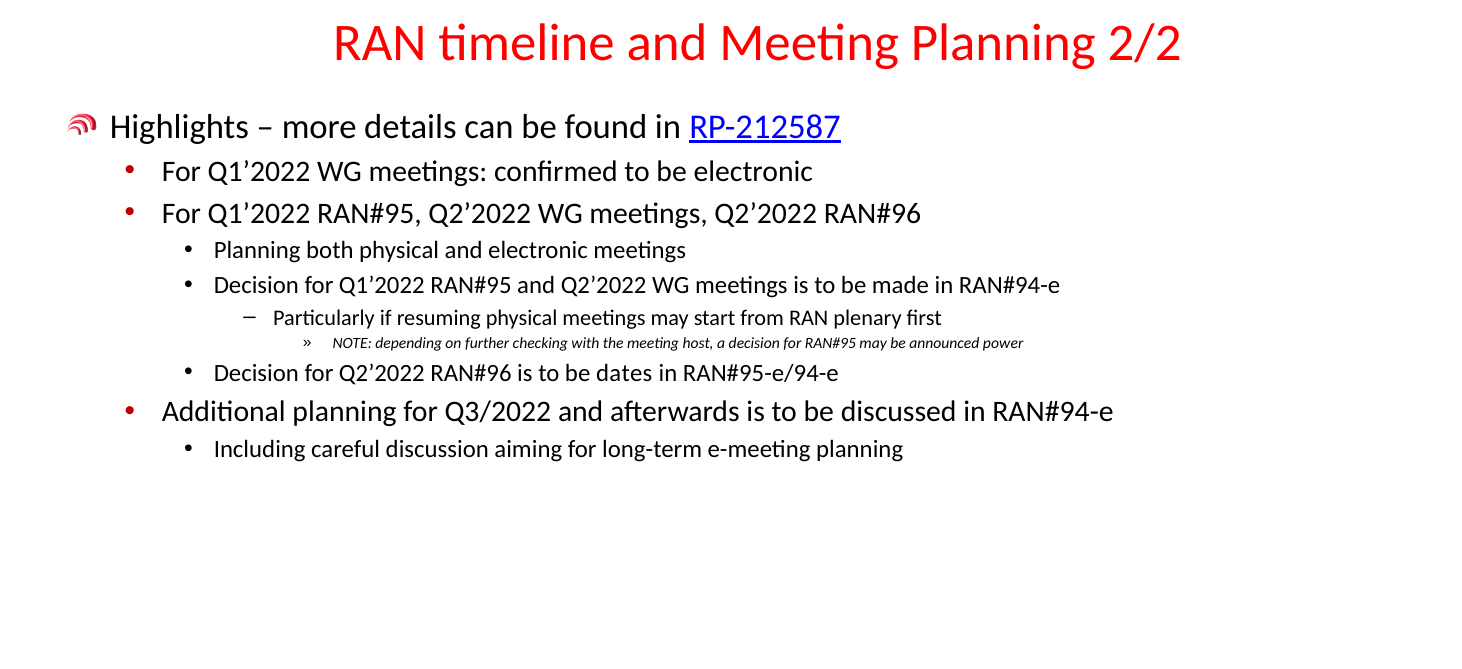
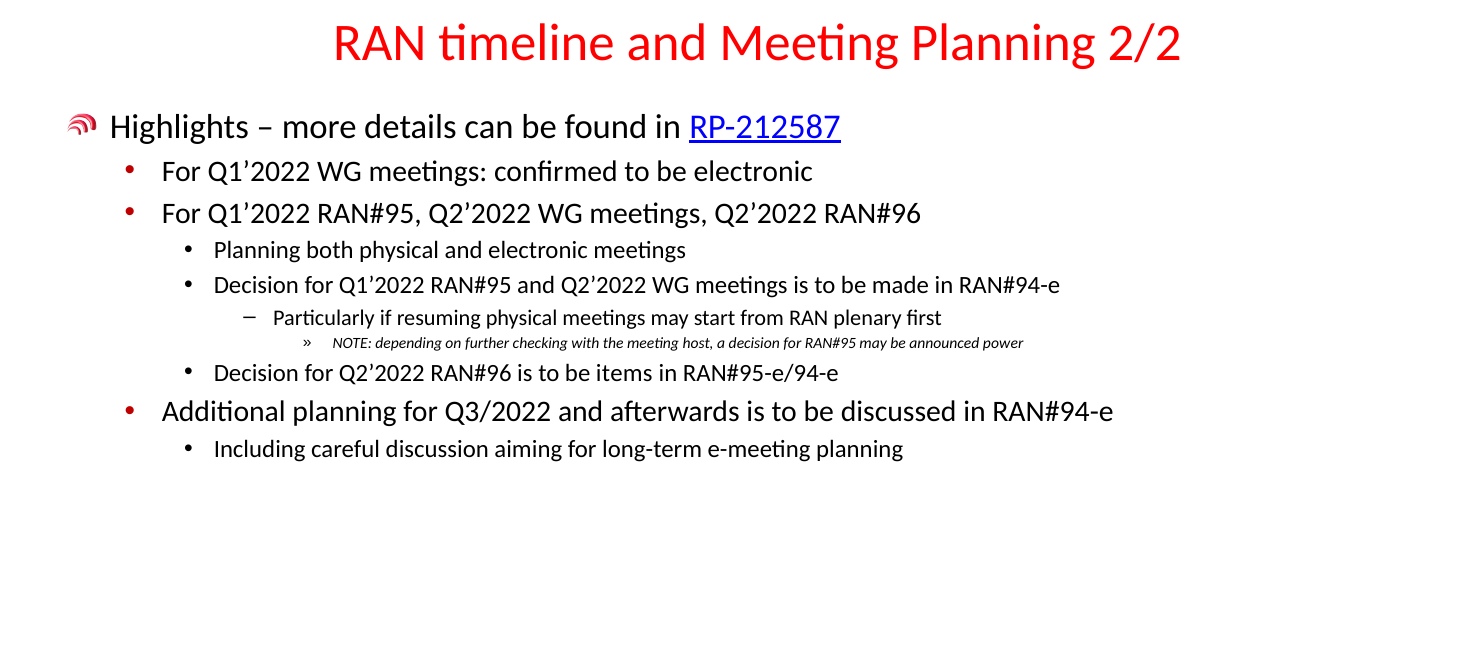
dates: dates -> items
